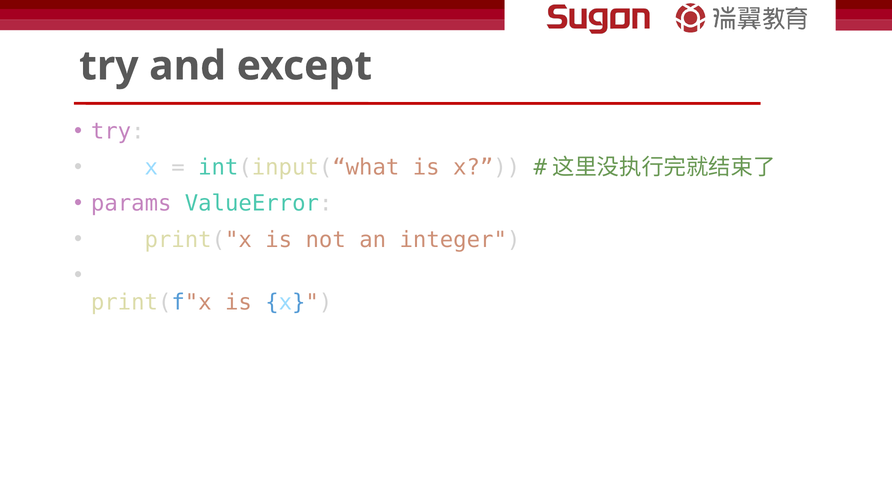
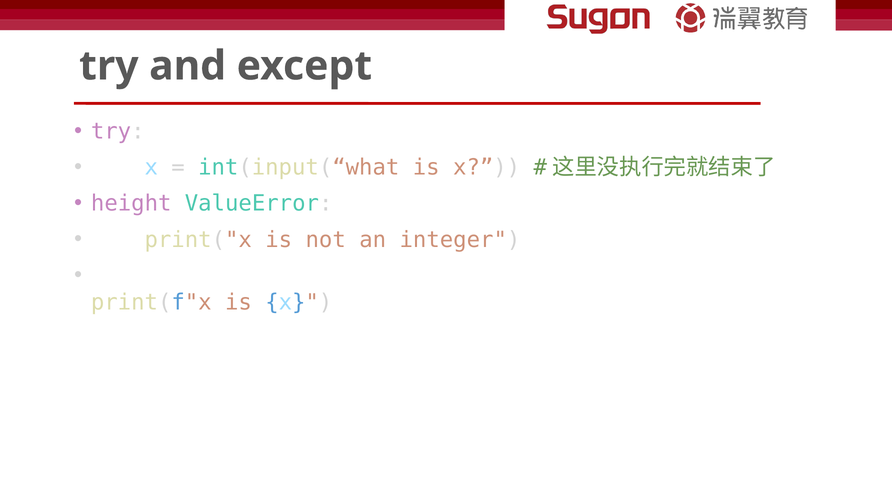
params: params -> height
